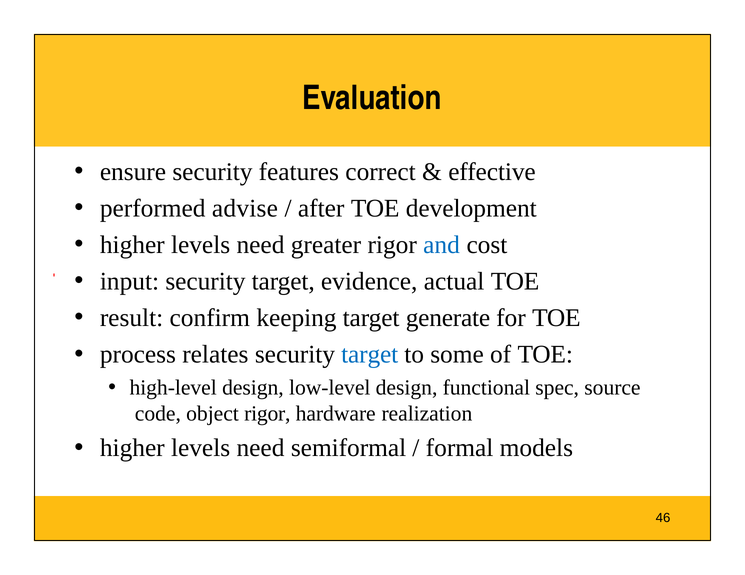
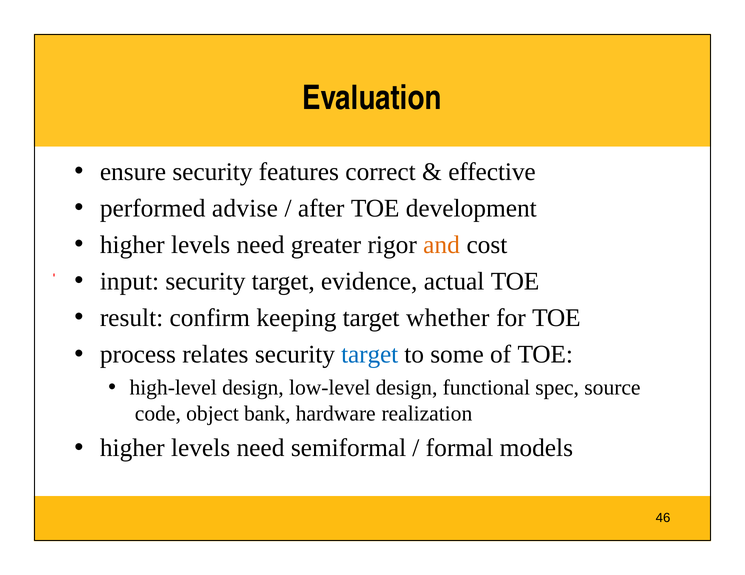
and colour: blue -> orange
generate: generate -> whether
object rigor: rigor -> bank
